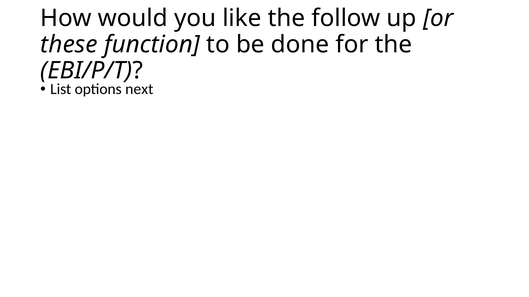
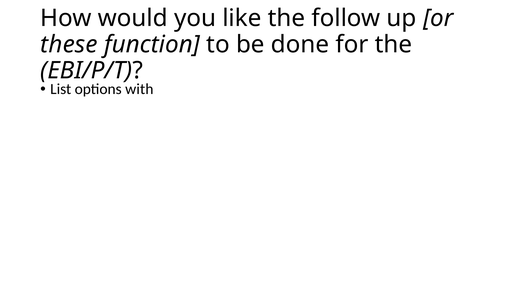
next: next -> with
